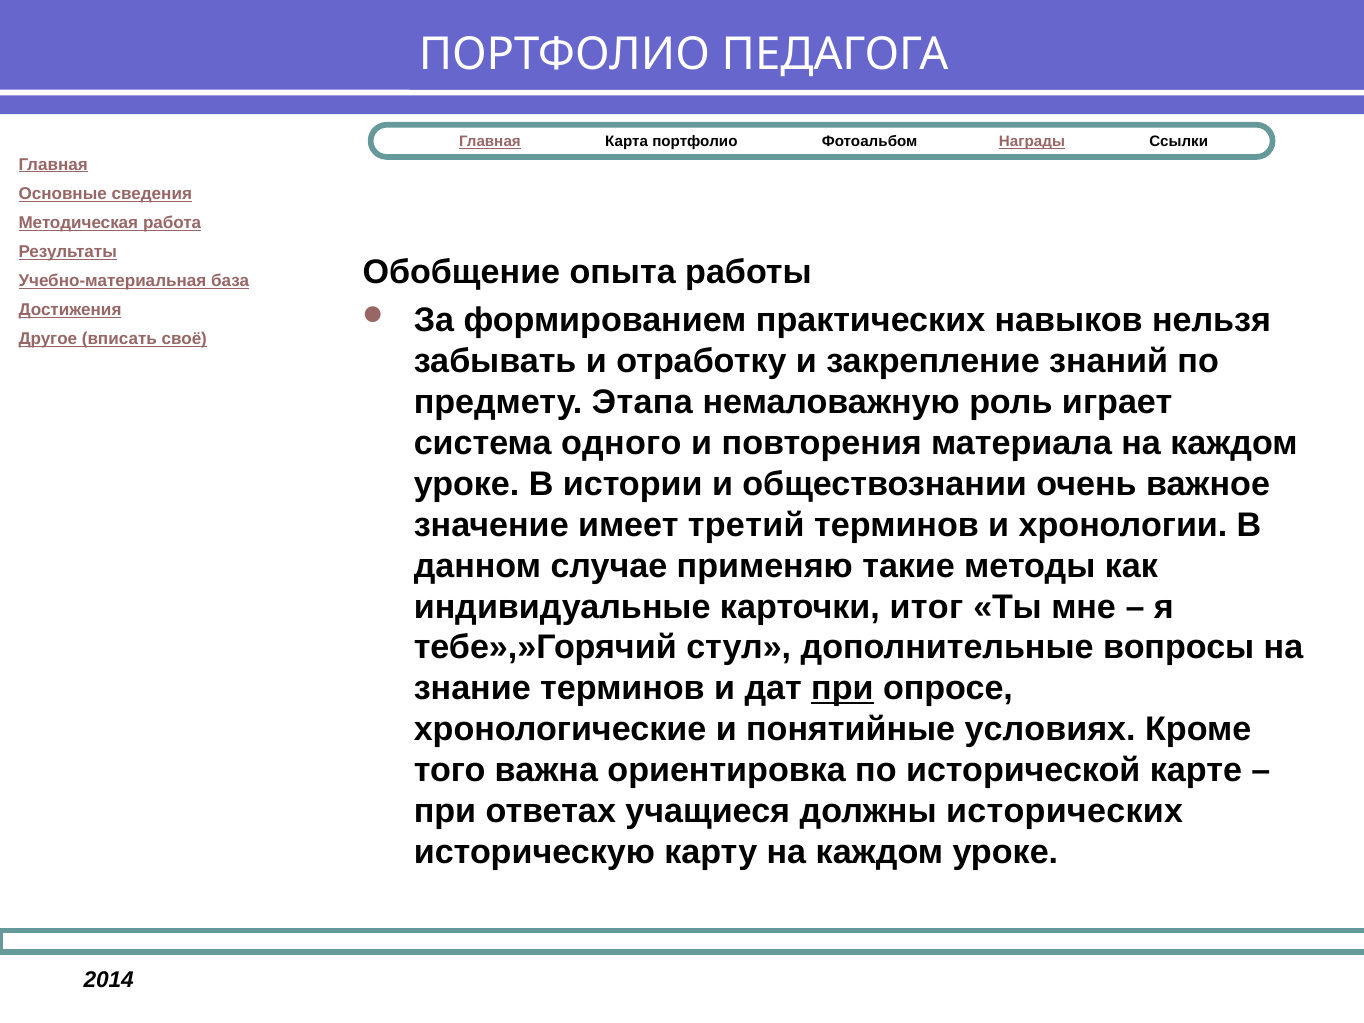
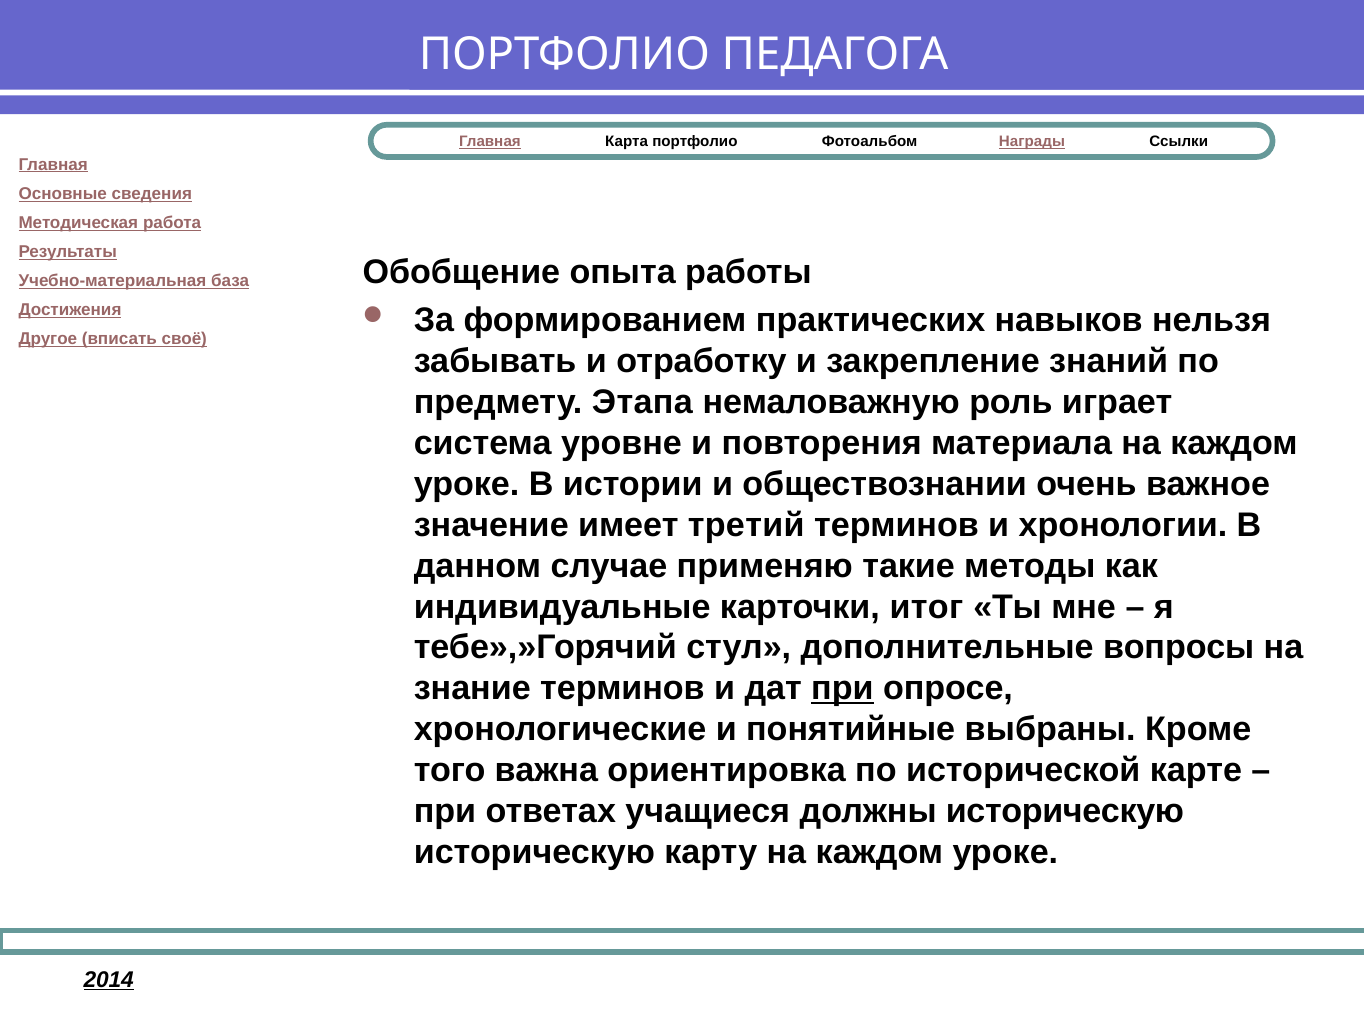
одного: одного -> уровне
условиях: условиях -> выбраны
должны исторических: исторических -> историческую
2014 underline: none -> present
